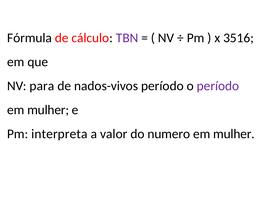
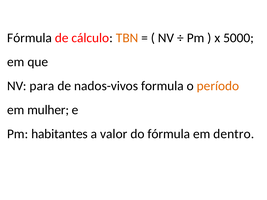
TBN colour: purple -> orange
3516: 3516 -> 5000
nados-vivos período: período -> formula
período at (218, 86) colour: purple -> orange
interpreta: interpreta -> habitantes
do numero: numero -> fórmula
mulher at (234, 134): mulher -> dentro
